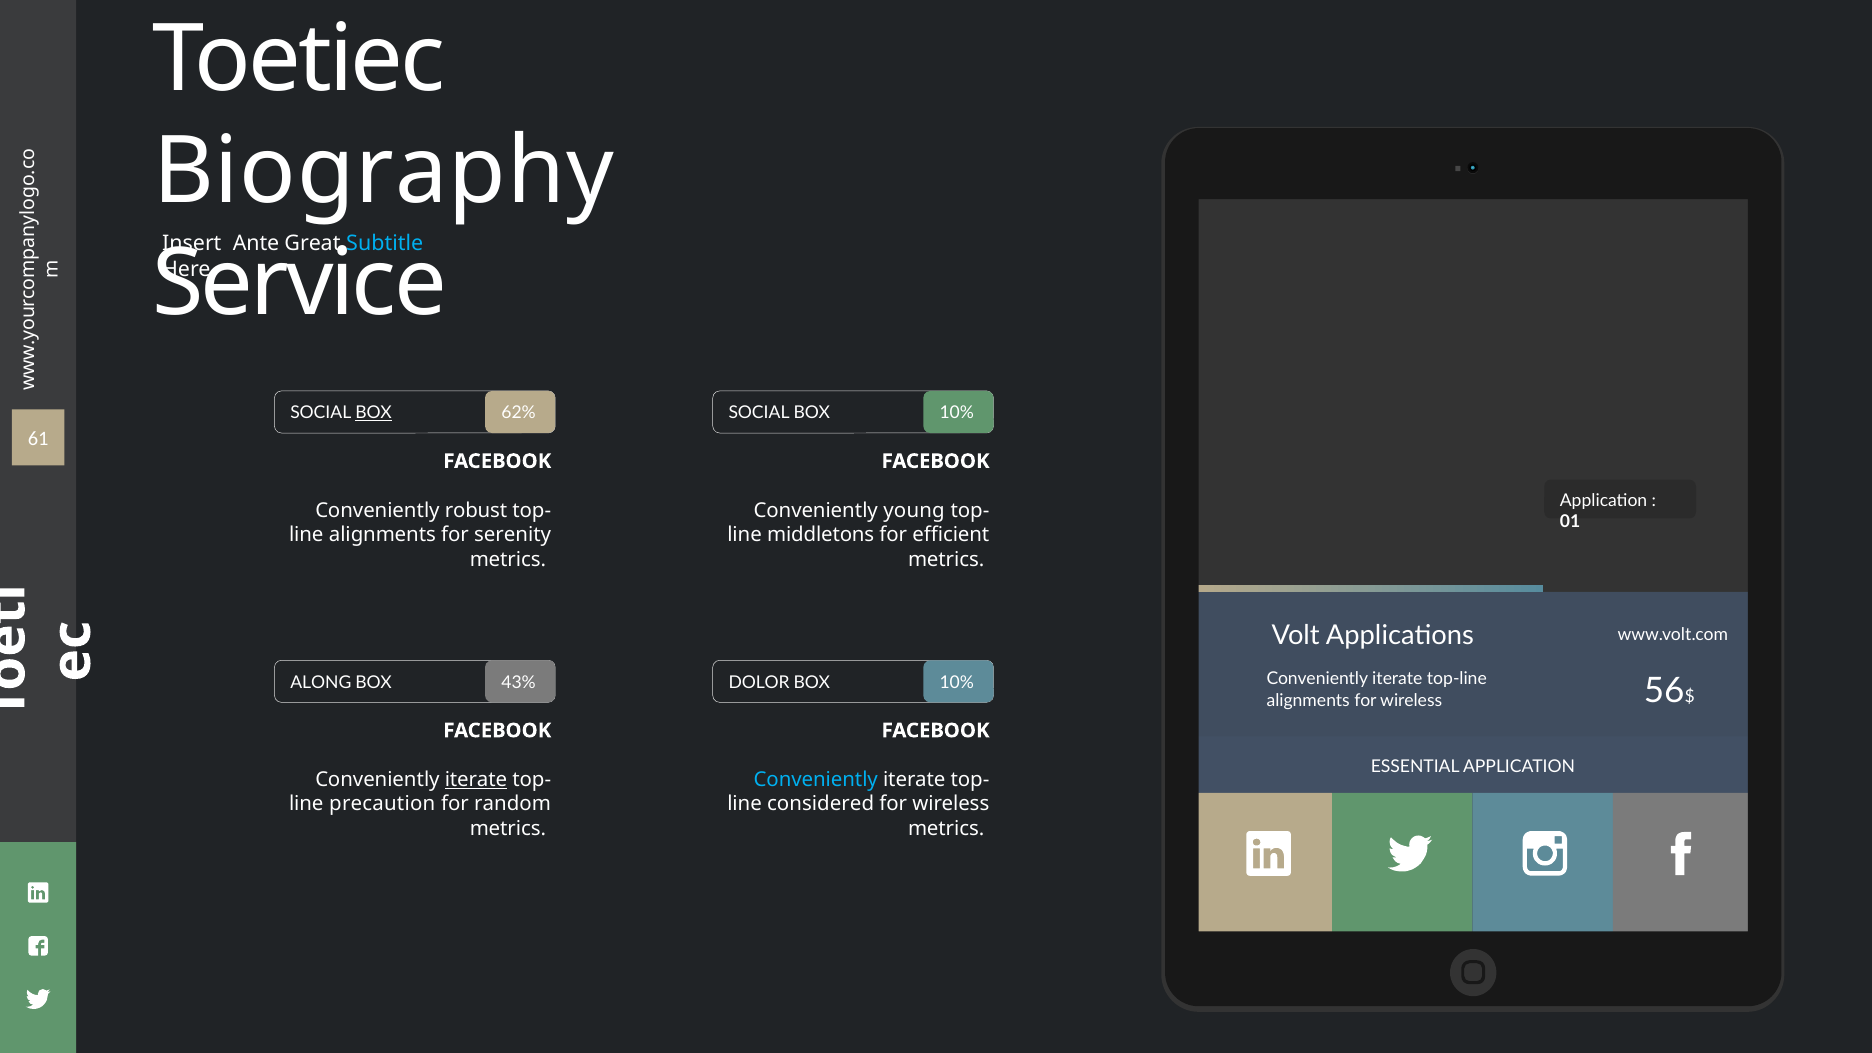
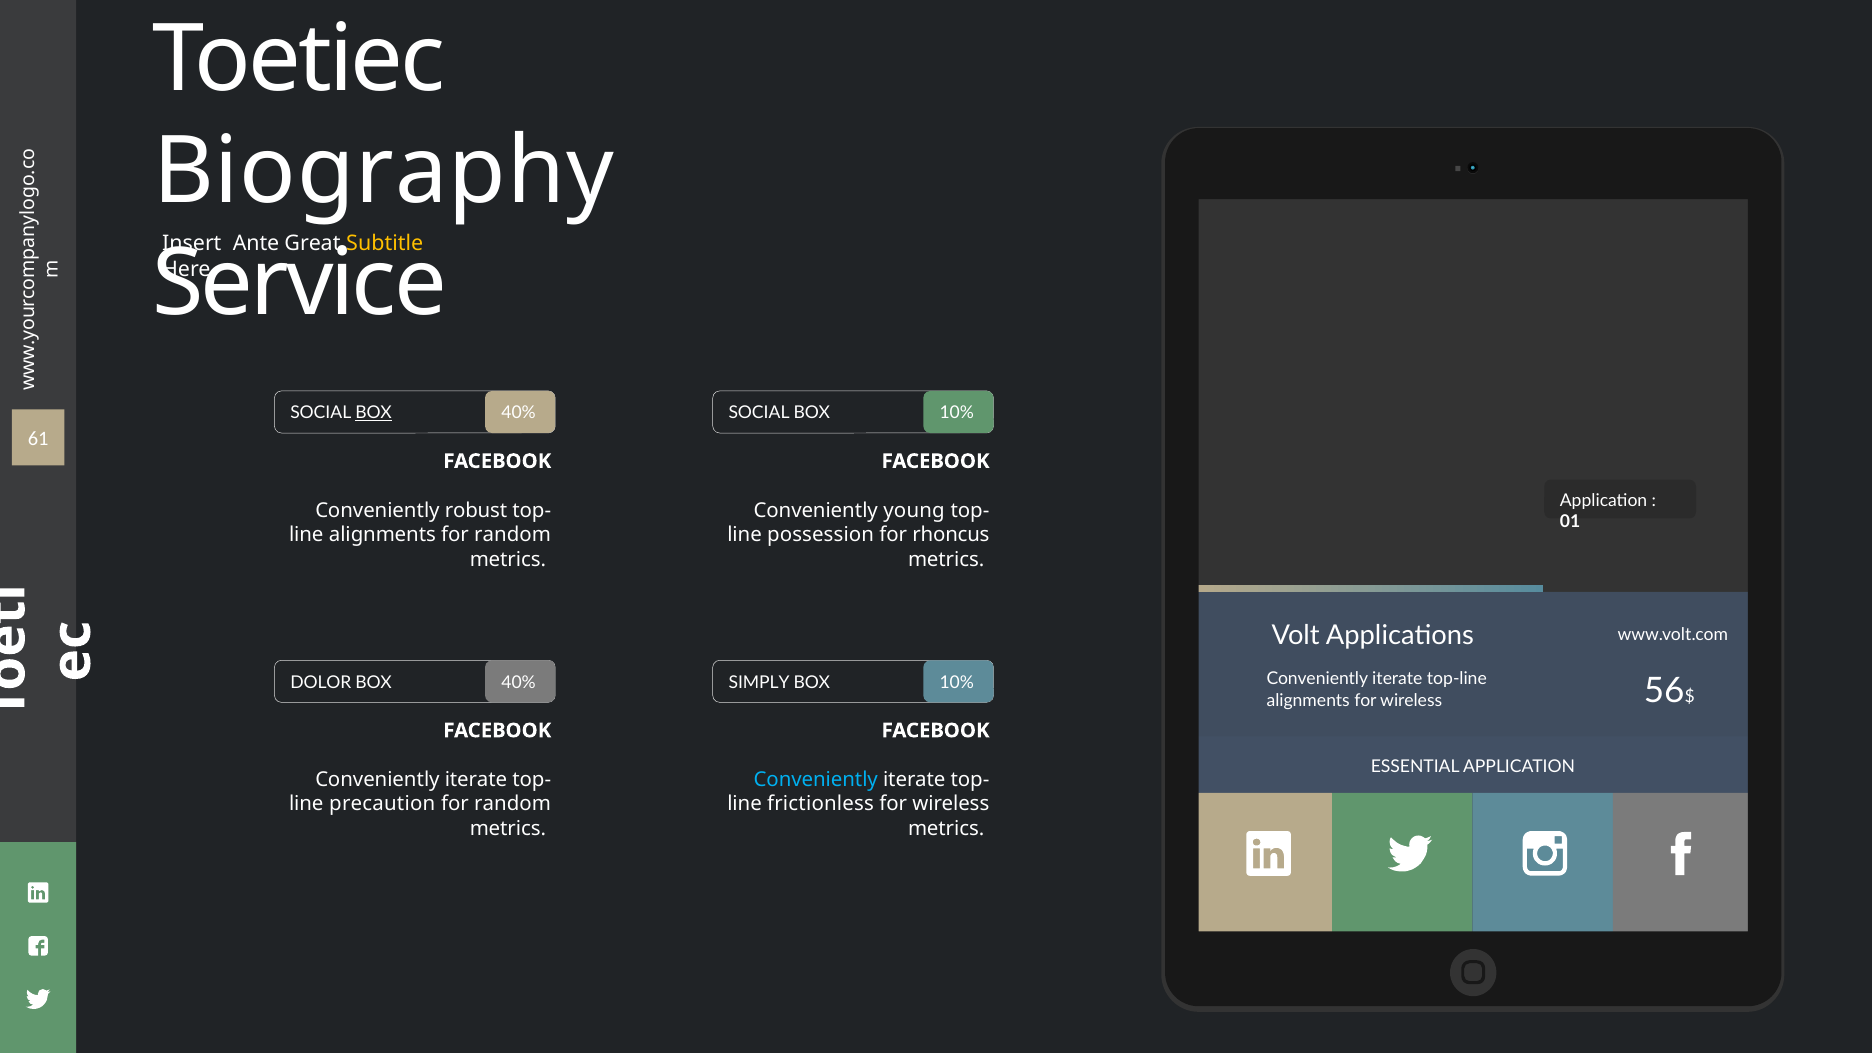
Subtitle colour: light blue -> yellow
62% at (519, 413): 62% -> 40%
alignments for serenity: serenity -> random
middletons: middletons -> possession
efficient: efficient -> rhoncus
ALONG: ALONG -> DOLOR
DOLOR: DOLOR -> SIMPLY
43% at (519, 683): 43% -> 40%
iterate at (476, 780) underline: present -> none
considered: considered -> frictionless
